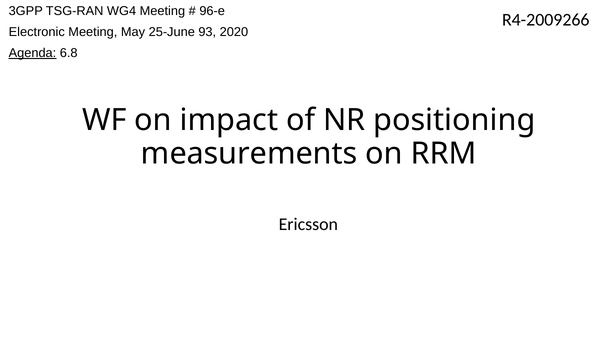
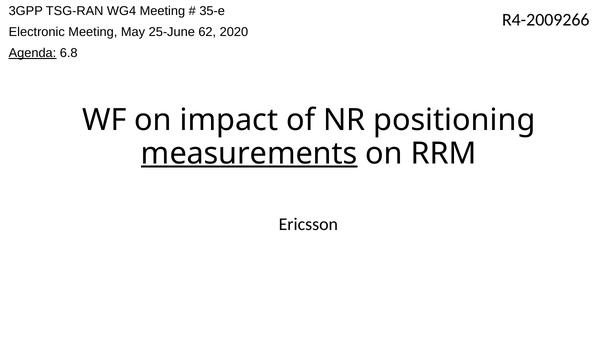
96-e: 96-e -> 35-e
93: 93 -> 62
measurements underline: none -> present
